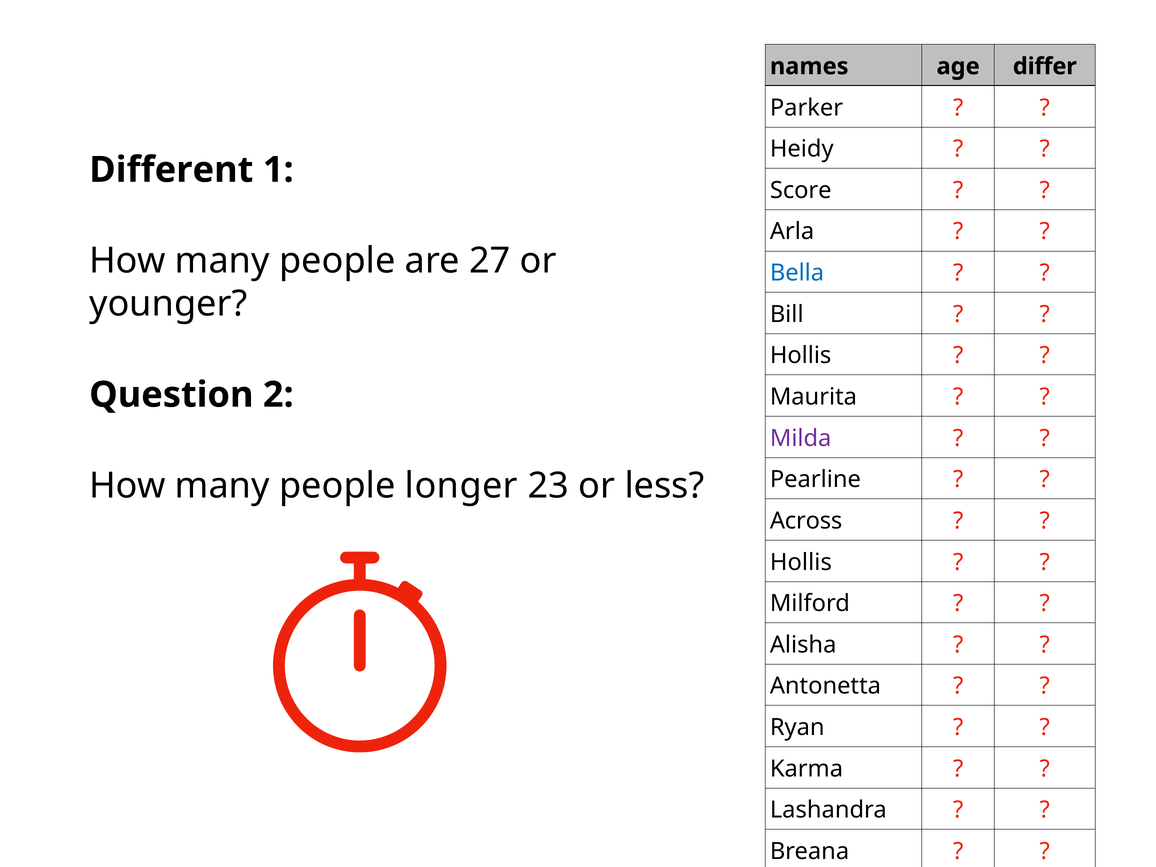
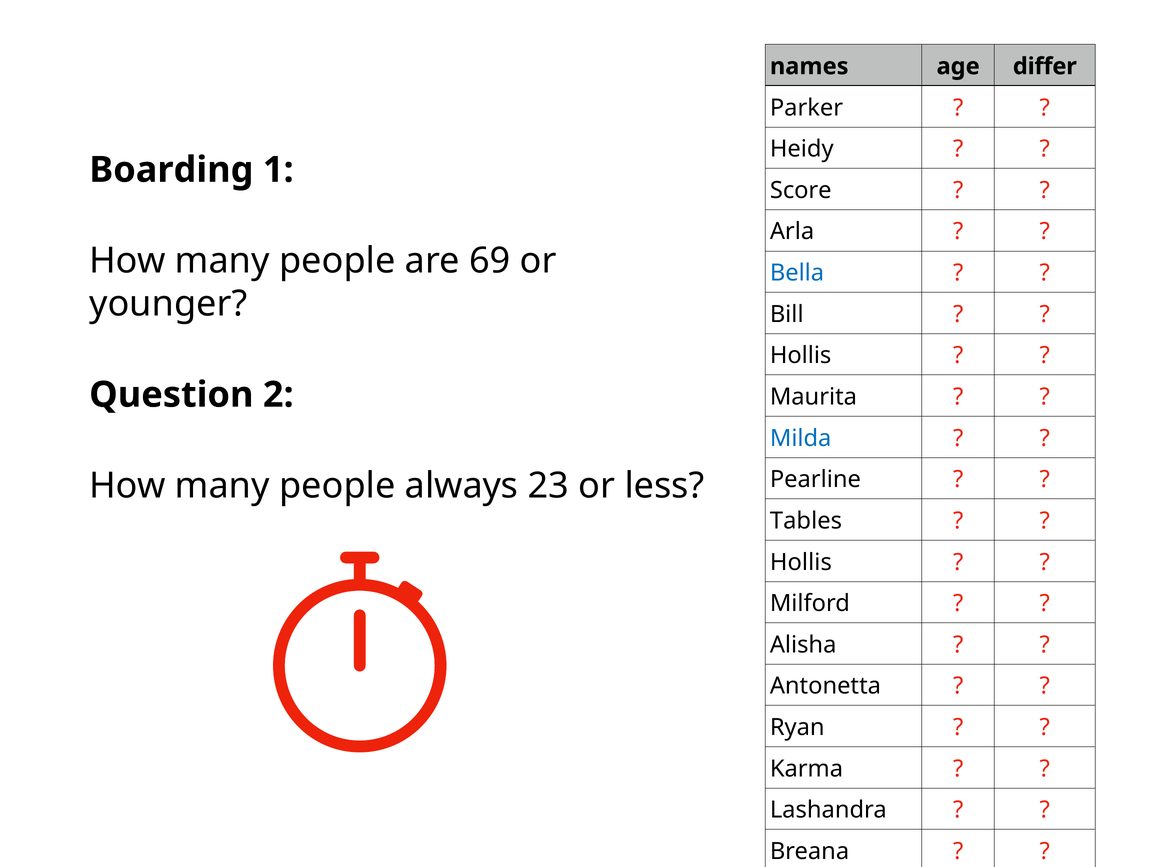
Different: Different -> Boarding
27: 27 -> 69
Milda colour: purple -> blue
longer: longer -> always
Across: Across -> Tables
